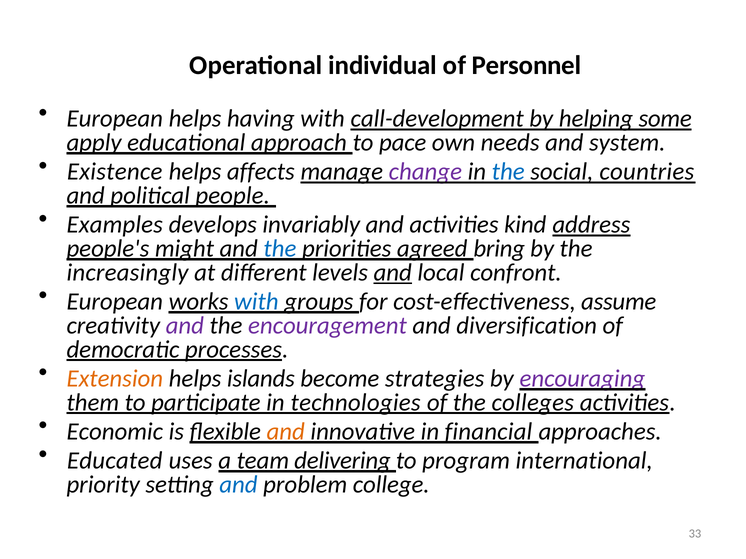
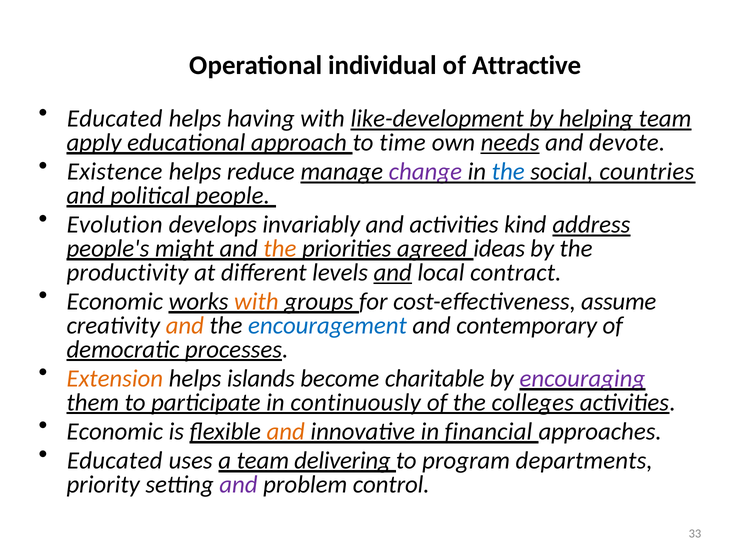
Personnel: Personnel -> Attractive
European at (115, 119): European -> Educated
call-development: call-development -> like-development
helping some: some -> team
pace: pace -> time
needs underline: none -> present
system: system -> devote
affects: affects -> reduce
Examples: Examples -> Evolution
the at (280, 249) colour: blue -> orange
bring: bring -> ideas
increasingly: increasingly -> productivity
confront: confront -> contract
European at (115, 302): European -> Economic
with at (256, 302) colour: blue -> orange
and at (185, 326) colour: purple -> orange
encouragement colour: purple -> blue
diversification: diversification -> contemporary
strategies: strategies -> charitable
technologies: technologies -> continuously
international: international -> departments
and at (238, 485) colour: blue -> purple
college: college -> control
